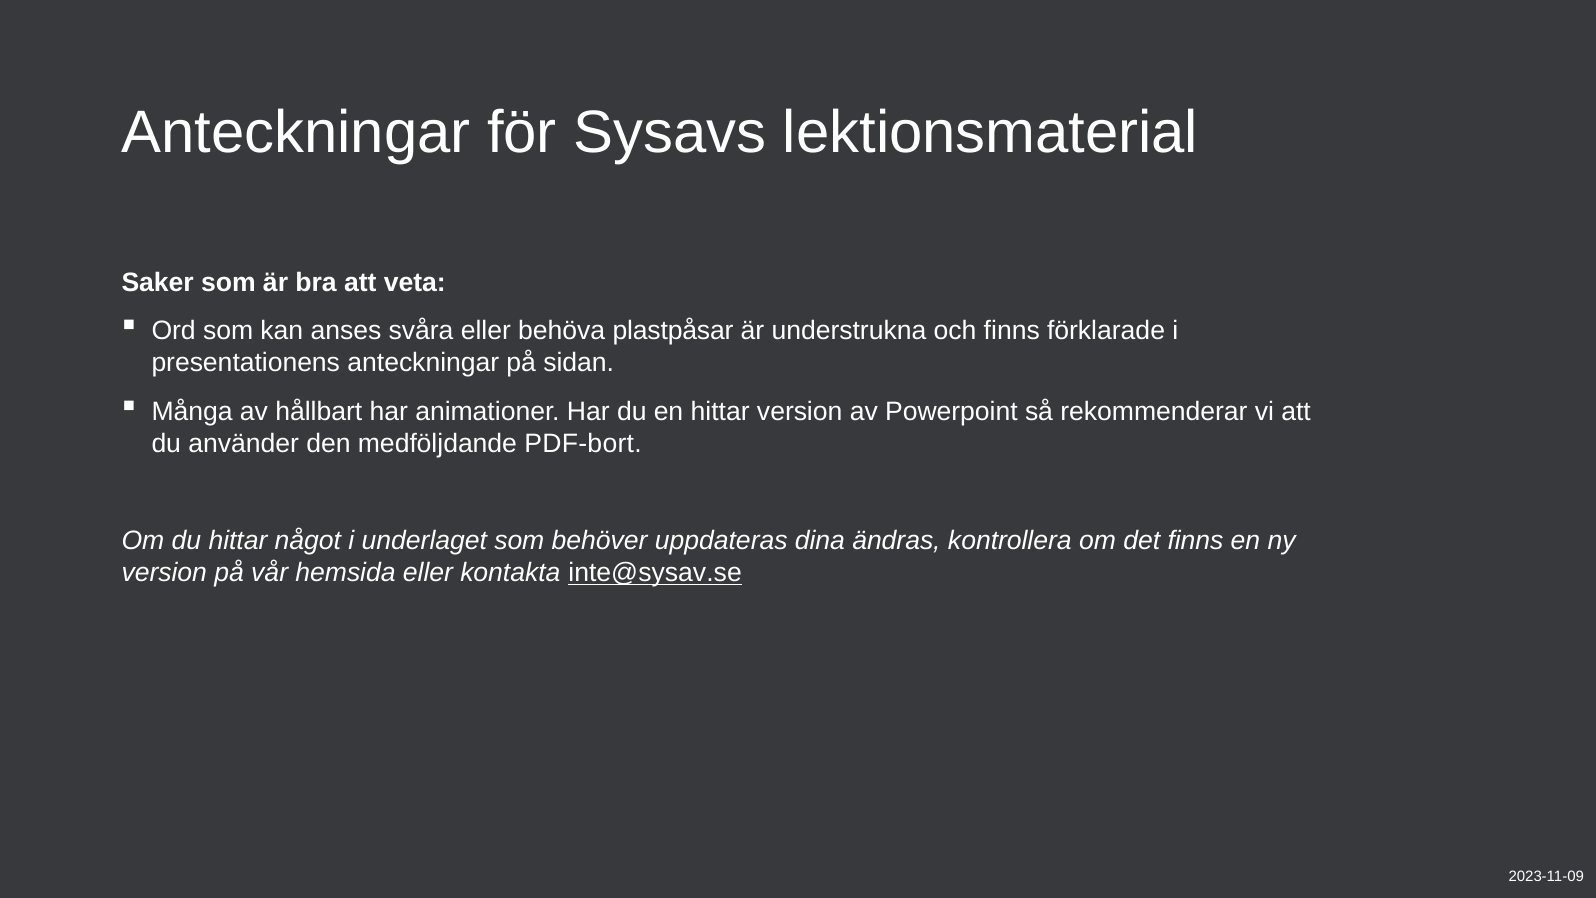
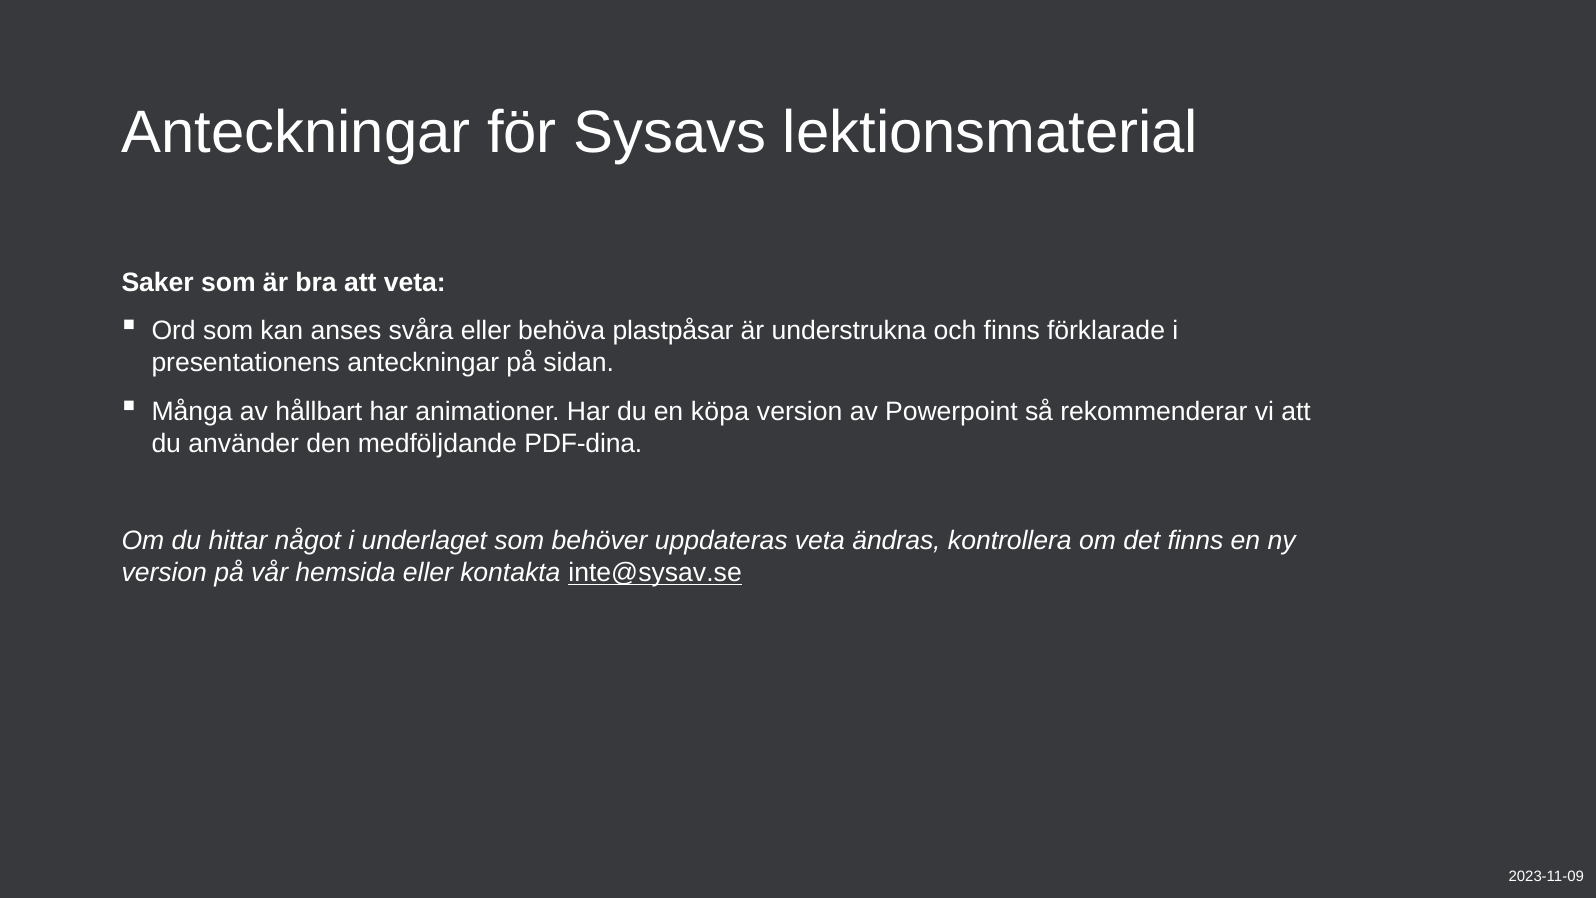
en hittar: hittar -> köpa
PDF-bort: PDF-bort -> PDF-dina
uppdateras dina: dina -> veta
